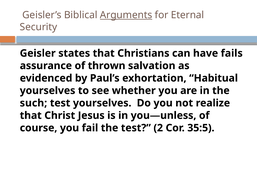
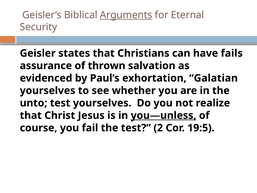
Habitual: Habitual -> Galatian
such: such -> unto
you—unless underline: none -> present
35:5: 35:5 -> 19:5
